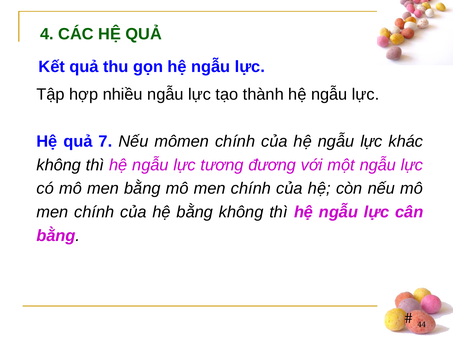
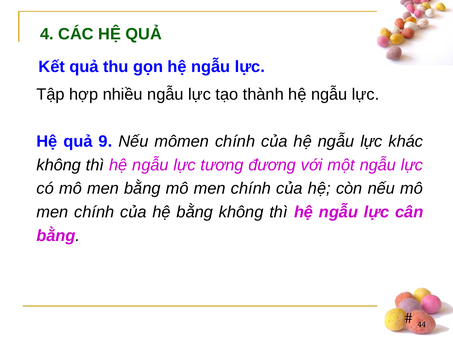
7: 7 -> 9
